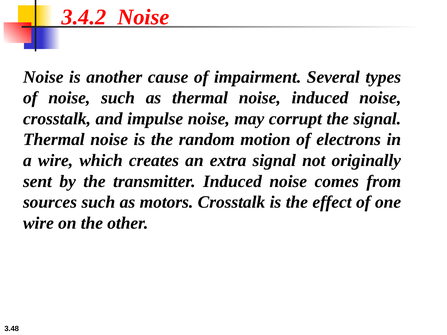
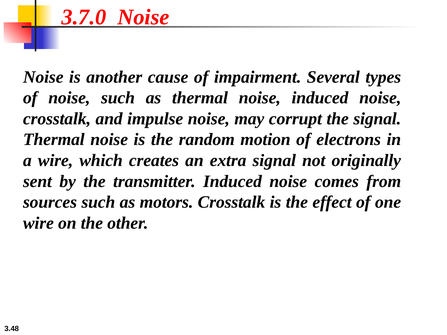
3.4.2: 3.4.2 -> 3.7.0
